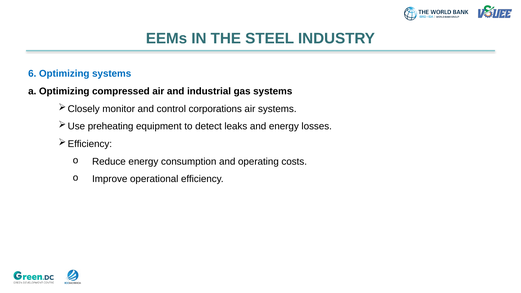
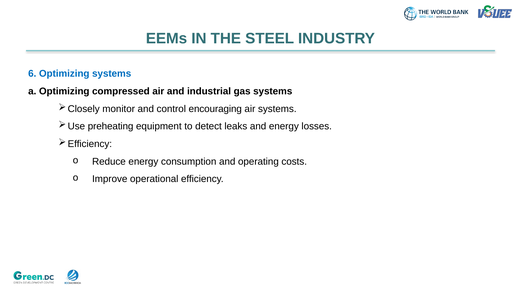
corporations: corporations -> encouraging
